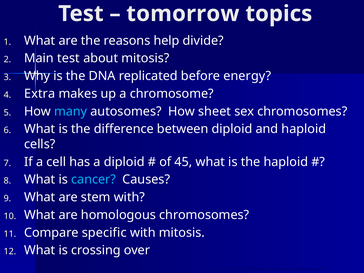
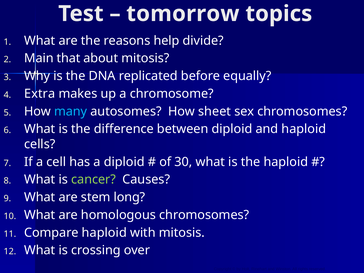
Main test: test -> that
energy: energy -> equally
45: 45 -> 30
cancer colour: light blue -> light green
stem with: with -> long
Compare specific: specific -> haploid
